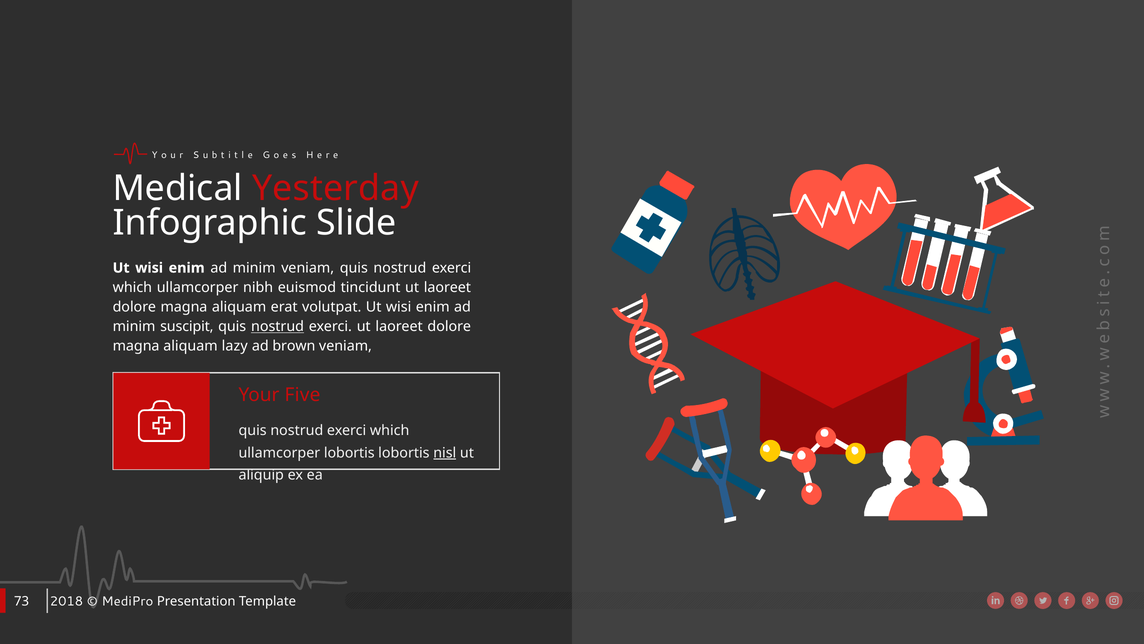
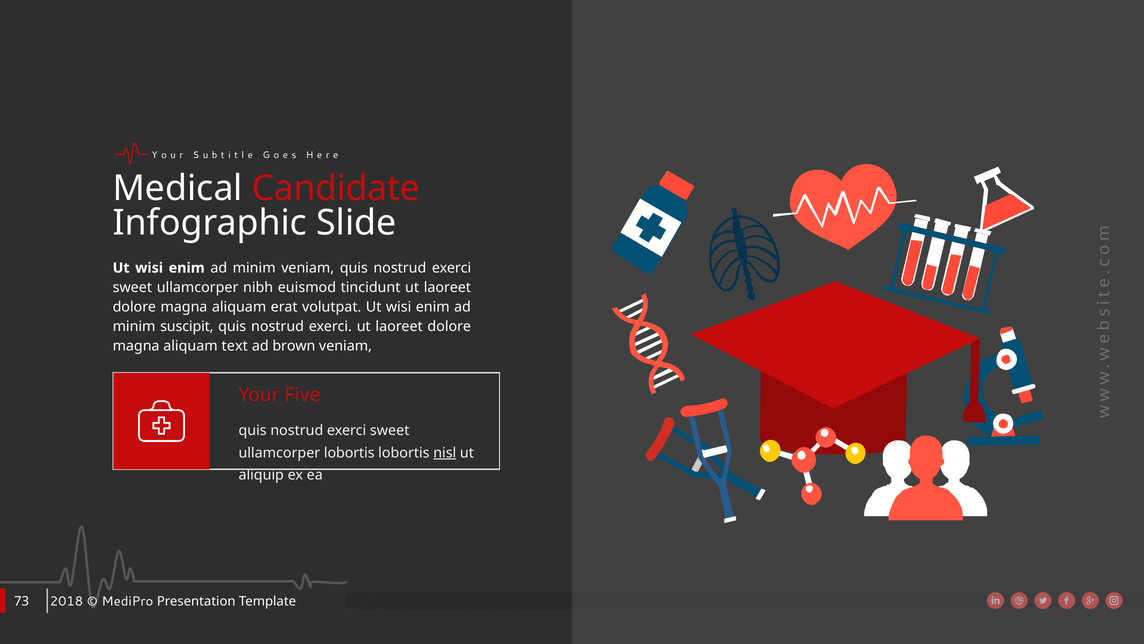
Yesterday: Yesterday -> Candidate
which at (132, 287): which -> sweet
nostrud at (278, 326) underline: present -> none
lazy: lazy -> text
which at (390, 430): which -> sweet
